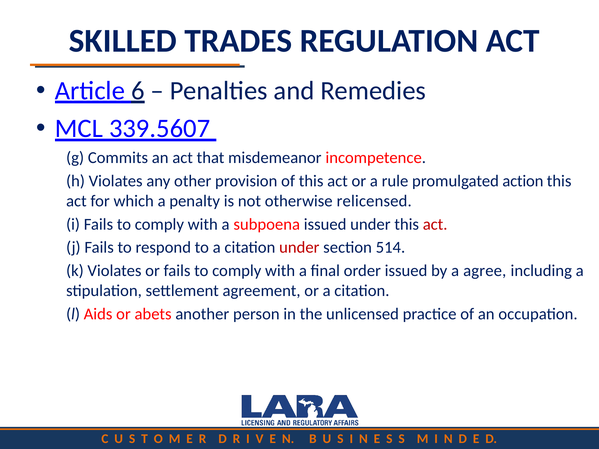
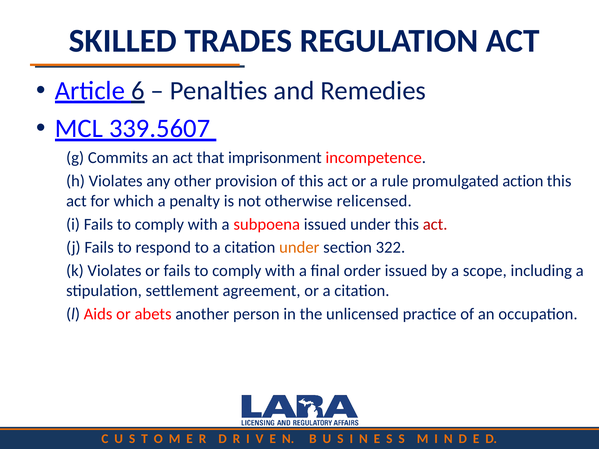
misdemeanor: misdemeanor -> imprisonment
under at (299, 248) colour: red -> orange
514: 514 -> 322
agree: agree -> scope
